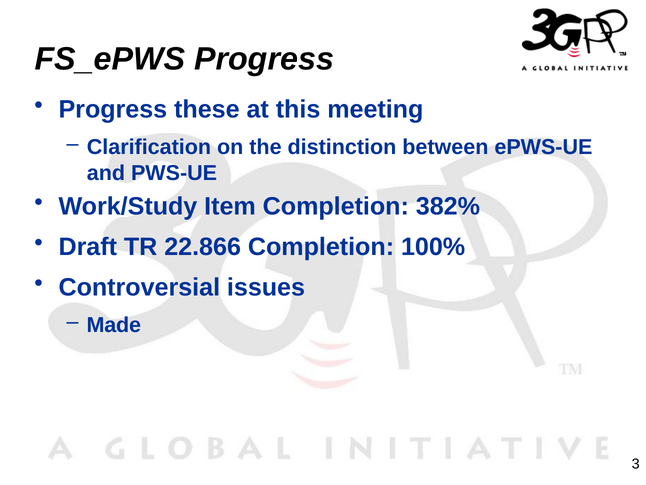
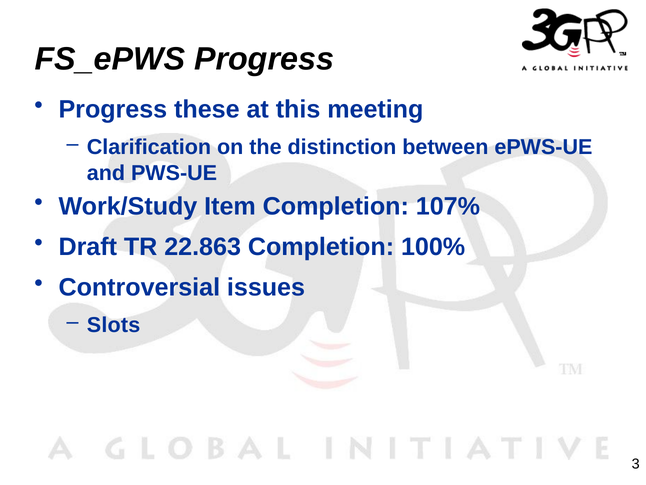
382%: 382% -> 107%
22.866: 22.866 -> 22.863
Made: Made -> Slots
